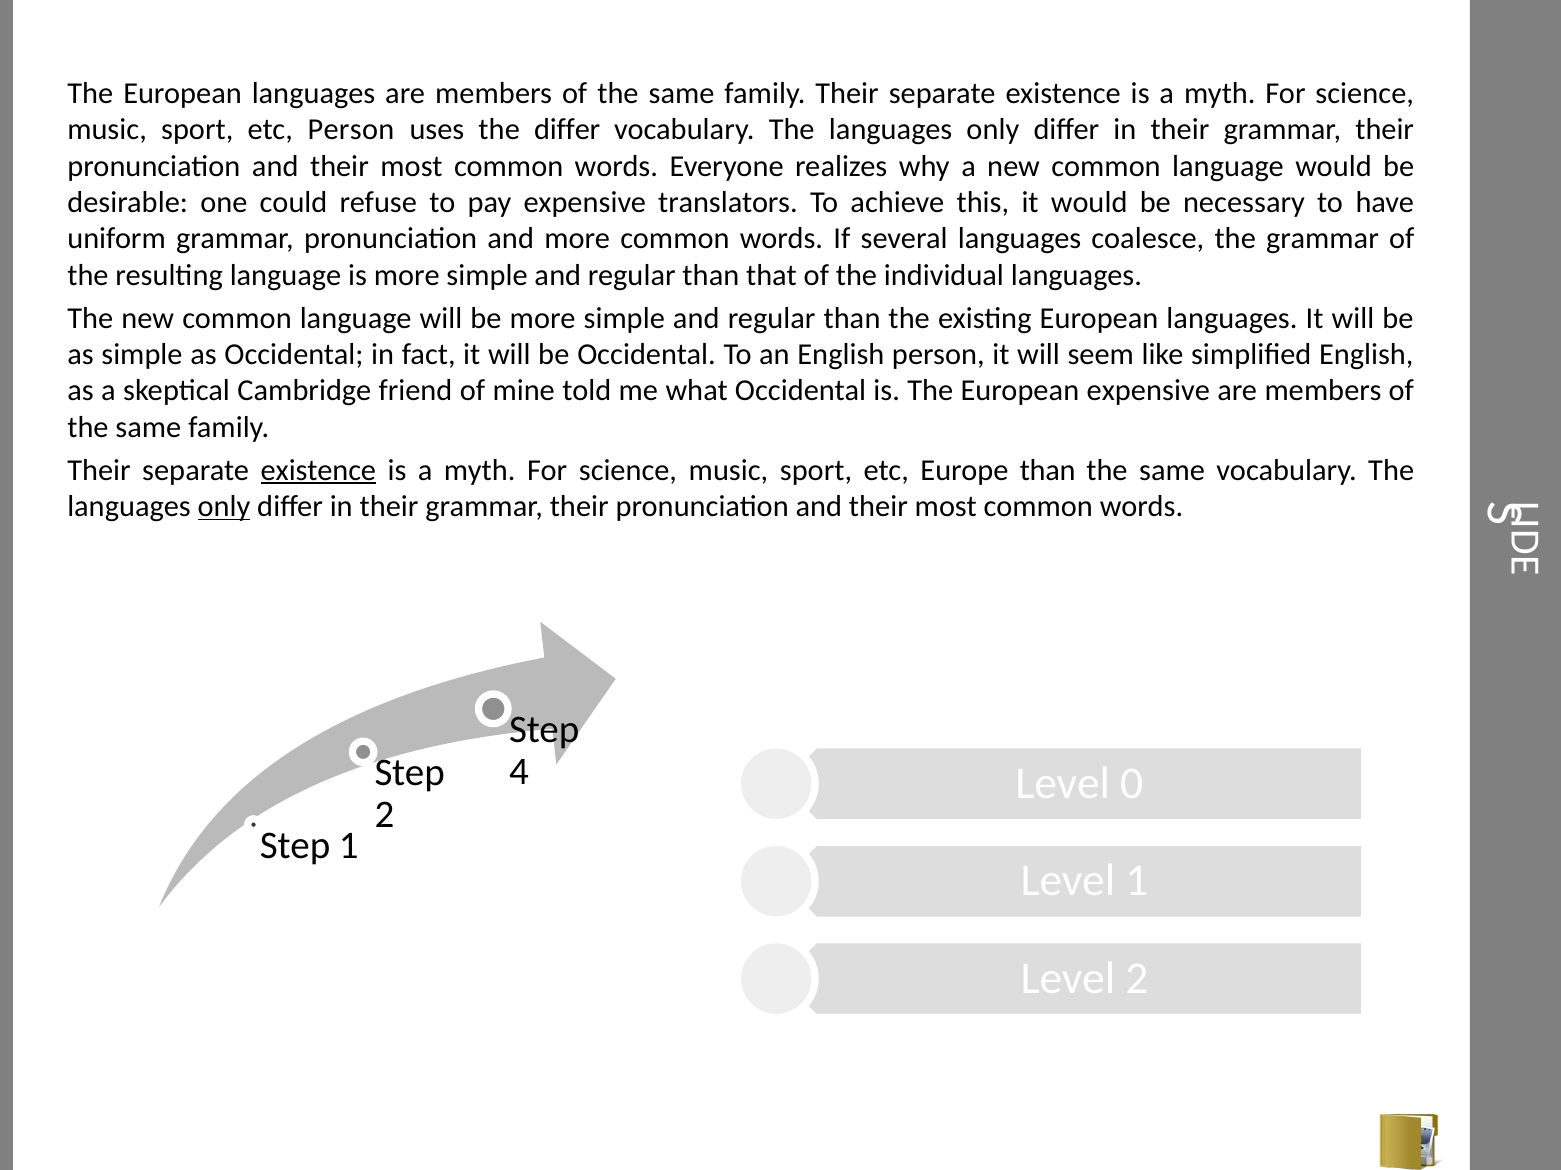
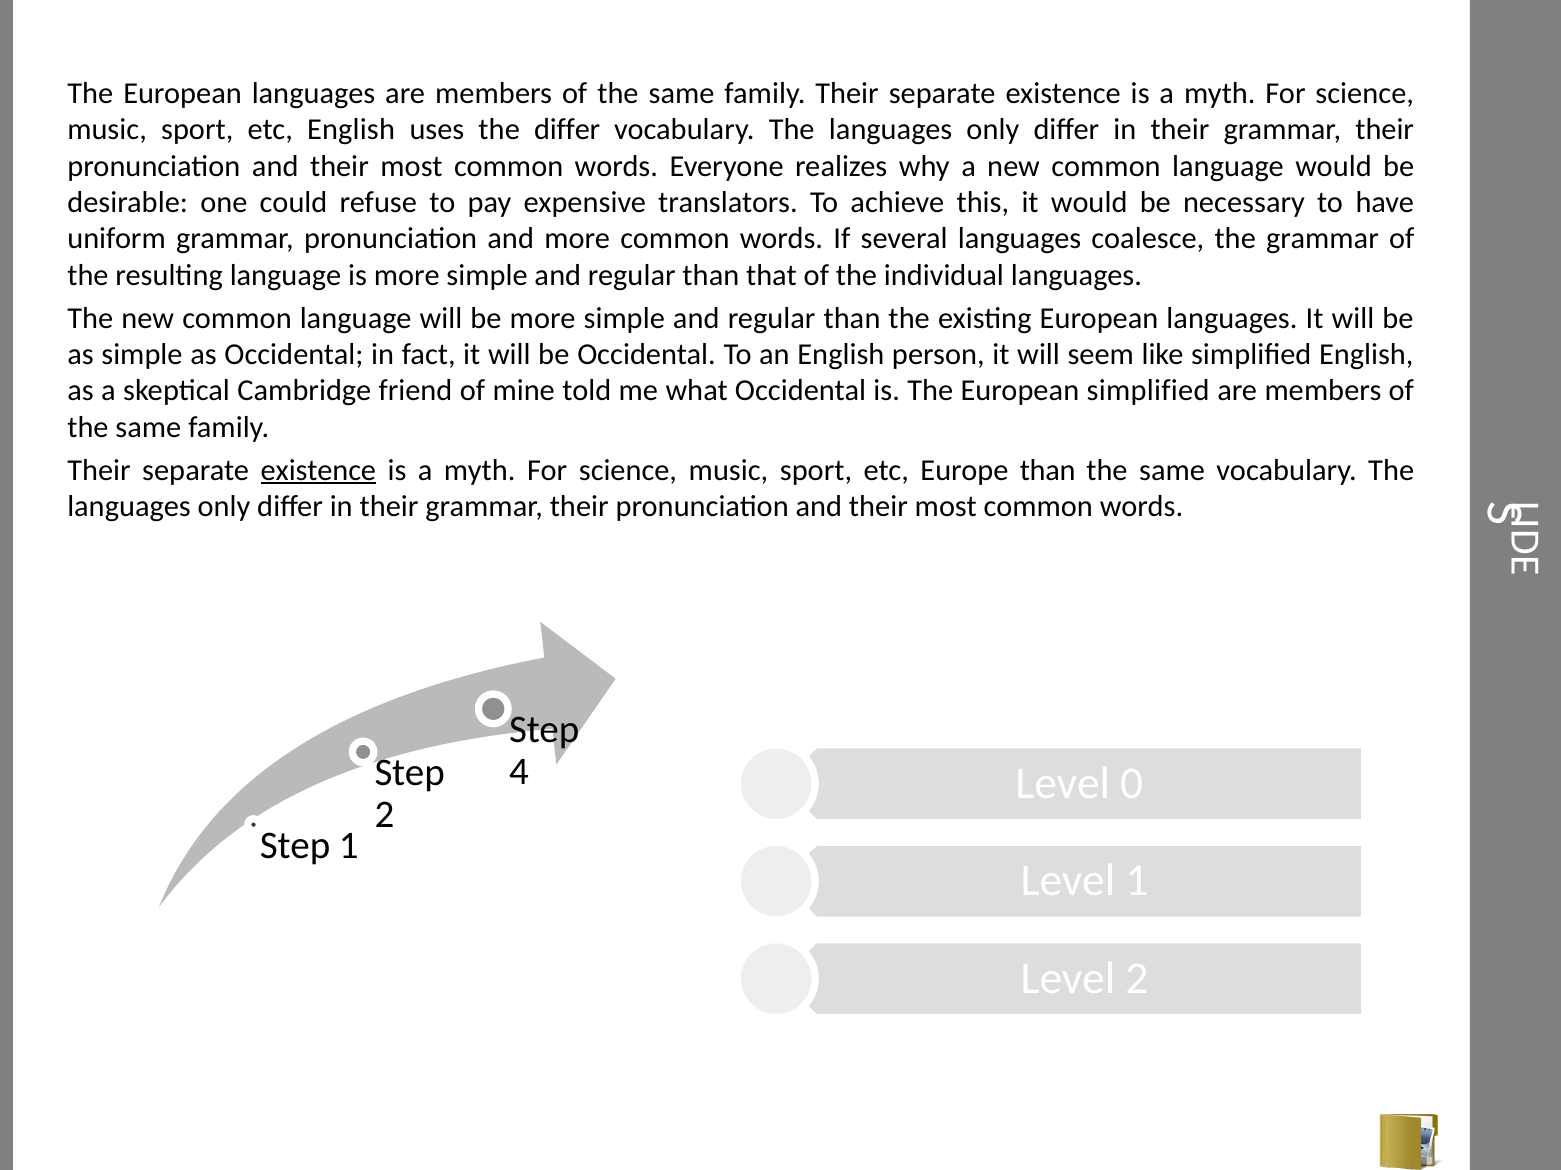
etc Person: Person -> English
European expensive: expensive -> simplified
only at (224, 507) underline: present -> none
